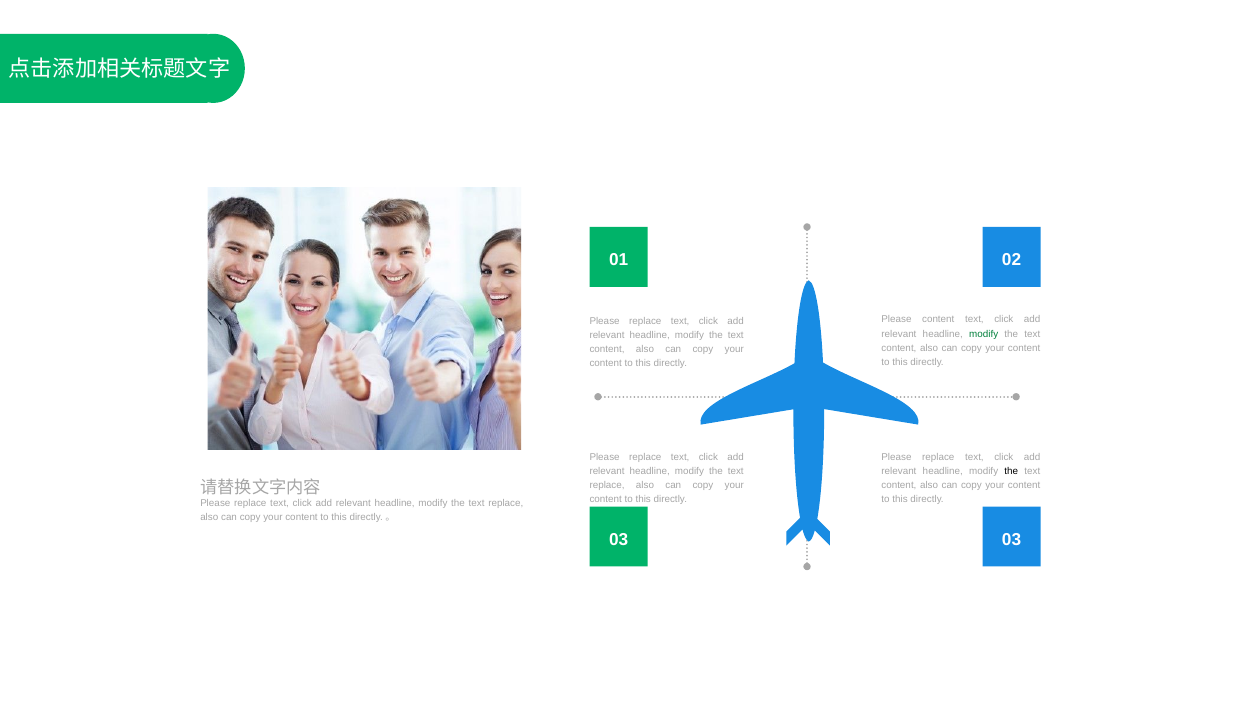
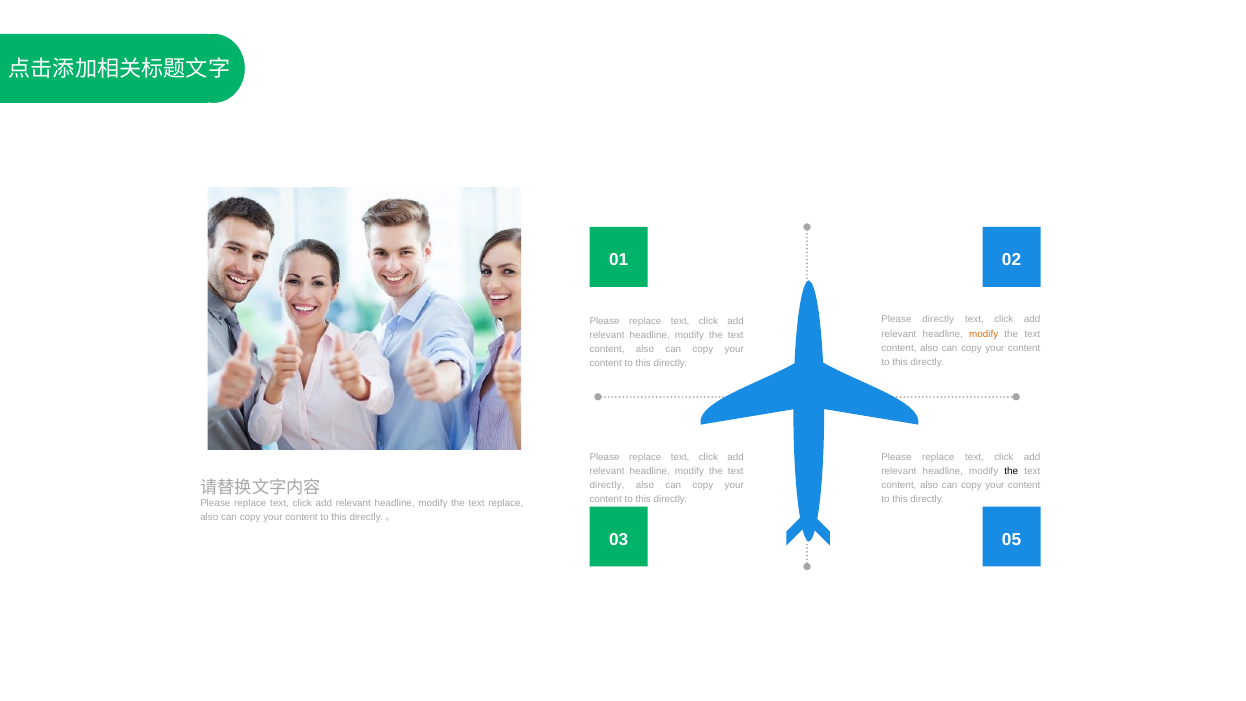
Please content: content -> directly
modify at (984, 334) colour: green -> orange
replace at (607, 485): replace -> directly
03 03: 03 -> 05
